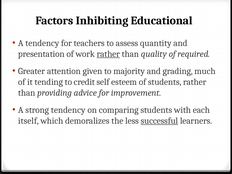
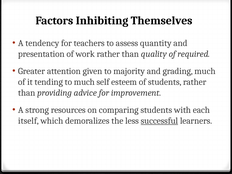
Educational: Educational -> Themselves
rather at (108, 54) underline: present -> none
to credit: credit -> much
strong tendency: tendency -> resources
